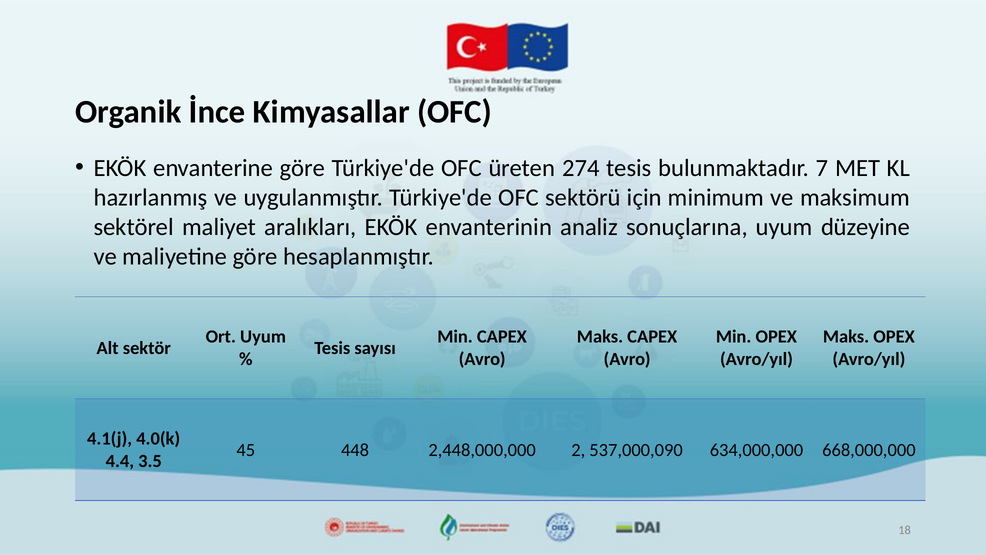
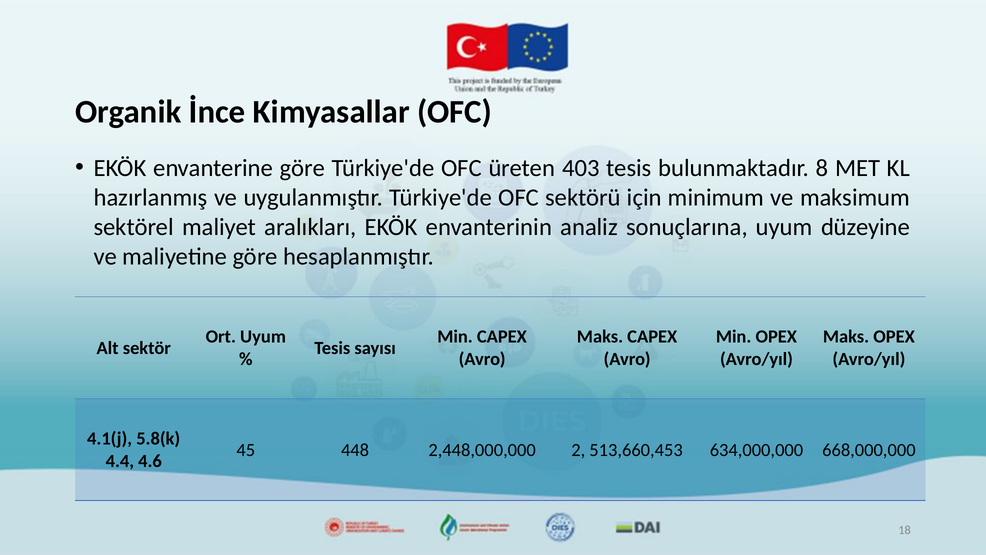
274: 274 -> 403
7: 7 -> 8
4.0(k: 4.0(k -> 5.8(k
537,000,090: 537,000,090 -> 513,660,453
3.5: 3.5 -> 4.6
